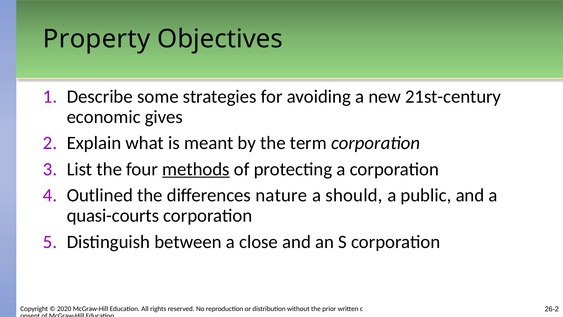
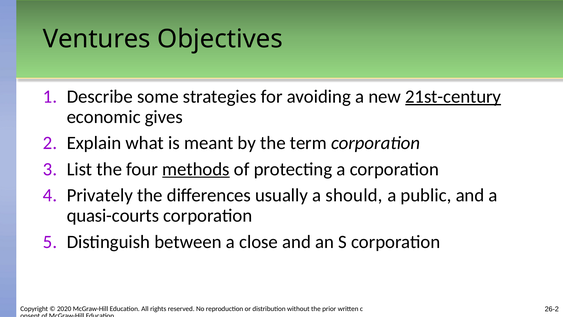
Property: Property -> Ventures
21st-century underline: none -> present
Outlined: Outlined -> Privately
nature: nature -> usually
